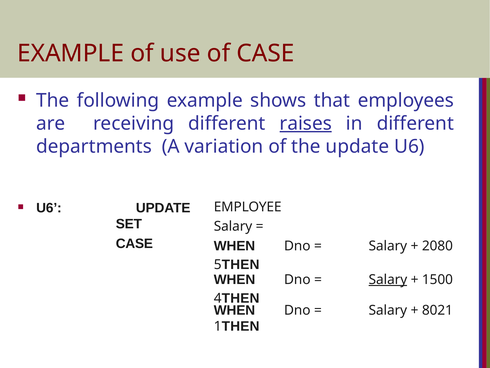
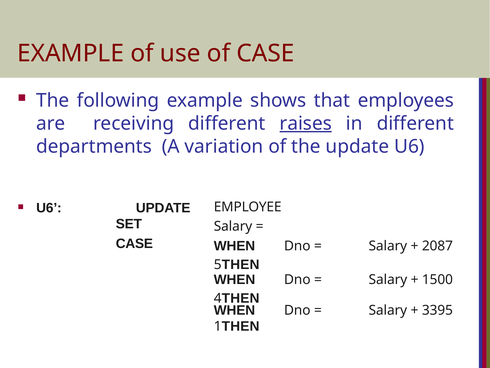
2080: 2080 -> 2087
Salary at (388, 279) underline: present -> none
8021: 8021 -> 3395
